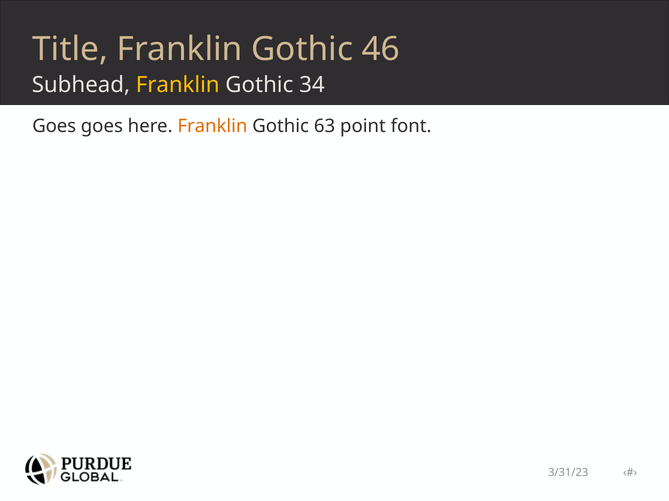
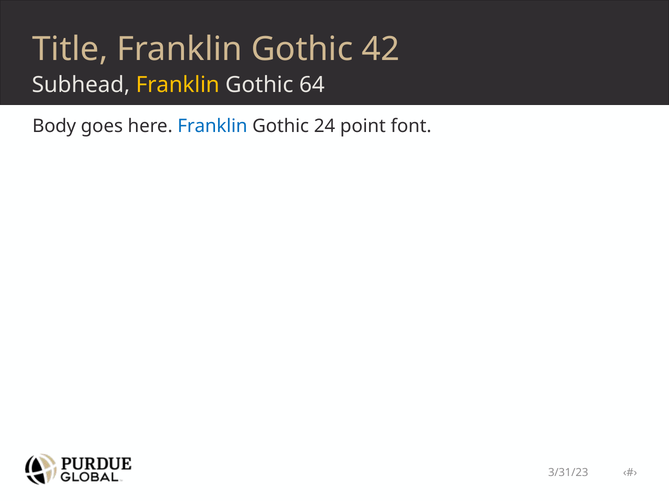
46: 46 -> 42
34: 34 -> 64
Goes at (54, 126): Goes -> Body
Franklin at (212, 126) colour: orange -> blue
63: 63 -> 24
